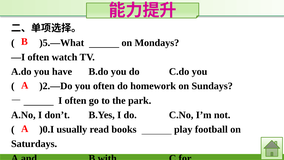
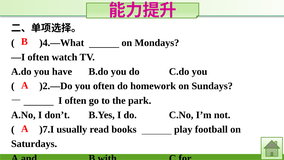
)5.—What: )5.—What -> )4.—What
)0.I: )0.I -> )7.I
